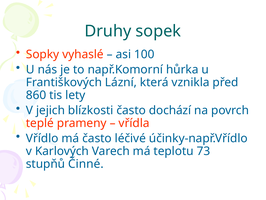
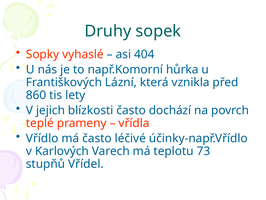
100: 100 -> 404
Činné: Činné -> Vřídel
